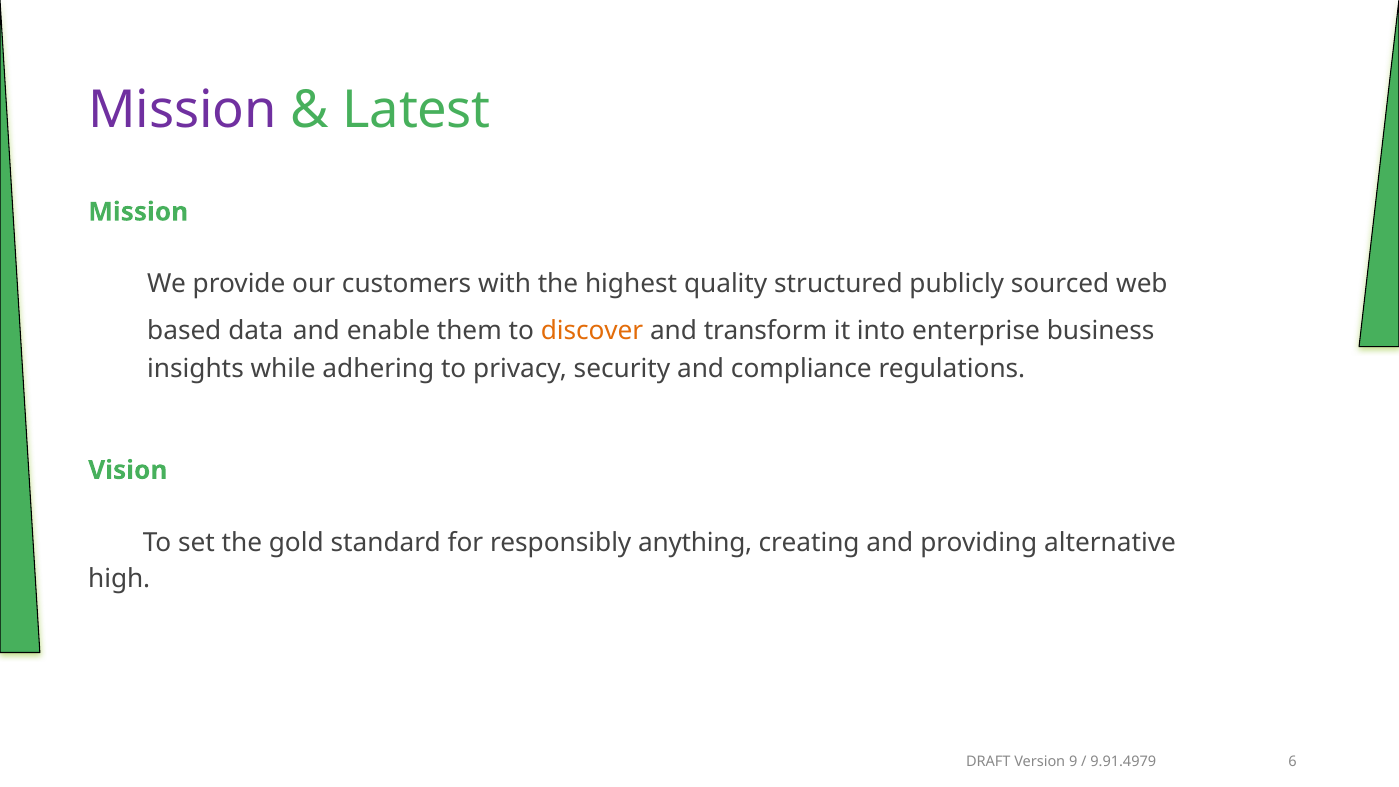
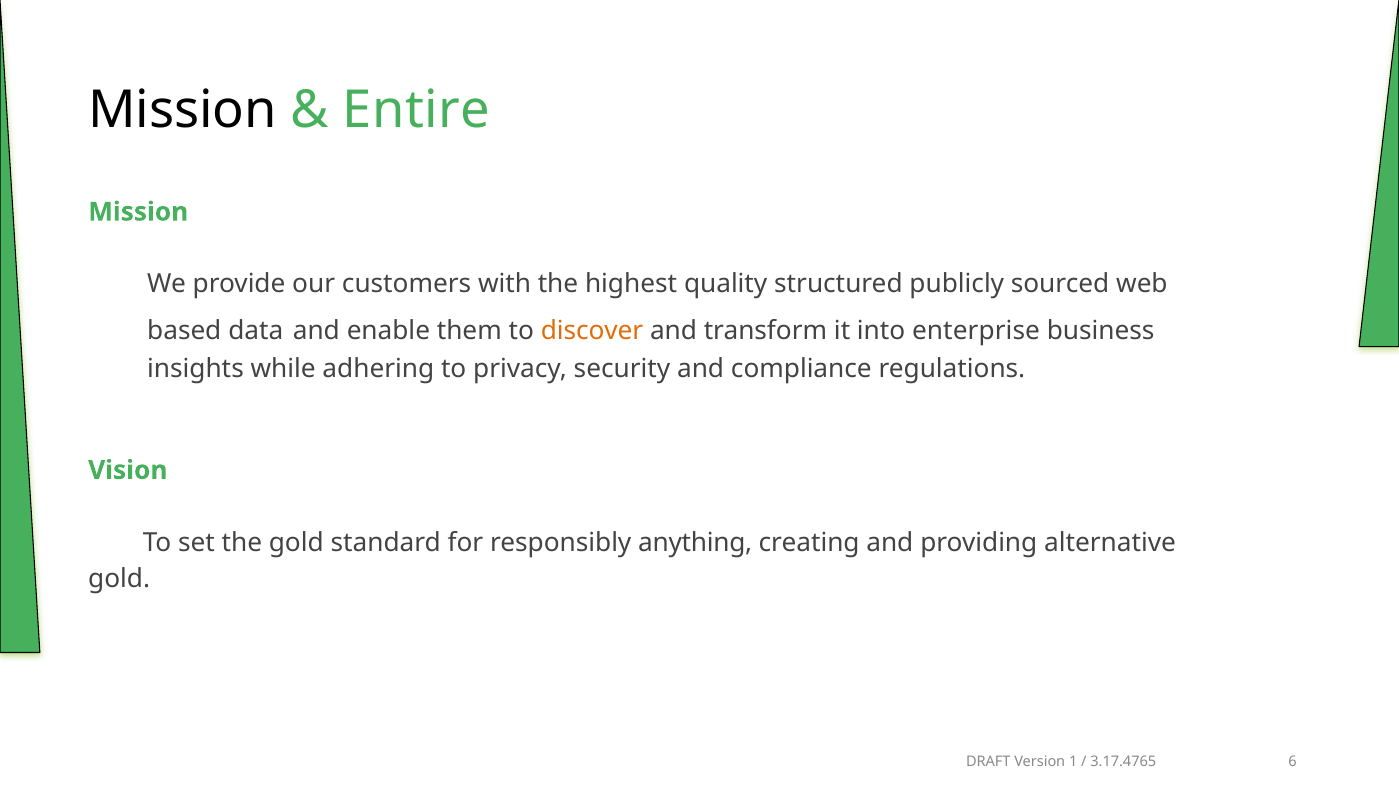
Mission at (183, 110) colour: purple -> black
Latest: Latest -> Entire
high at (119, 579): high -> gold
9: 9 -> 1
9.91.4979: 9.91.4979 -> 3.17.4765
